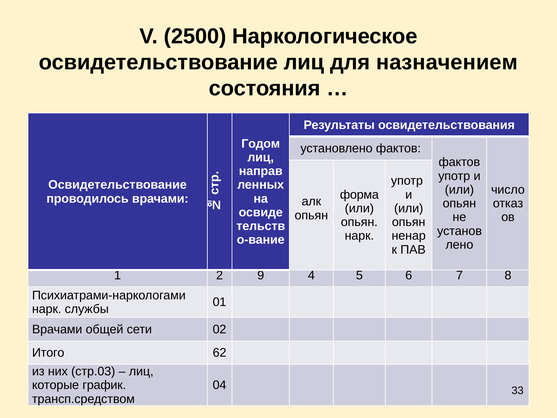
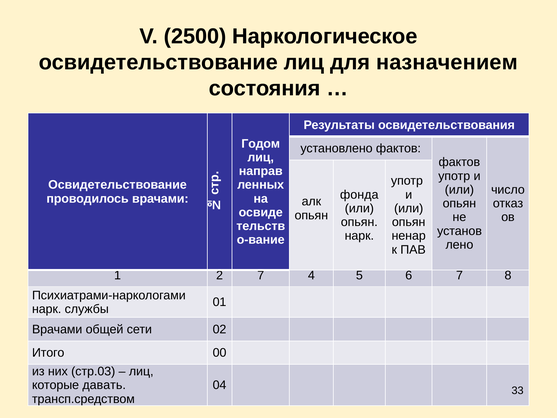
форма: форма -> фонда
2 9: 9 -> 7
62: 62 -> 00
график: график -> давать
